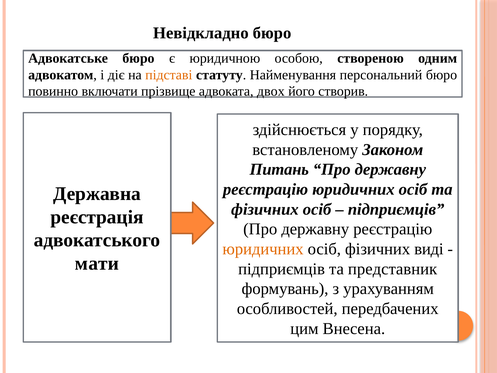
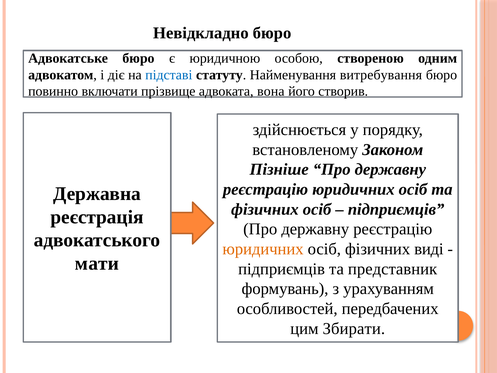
підставі colour: orange -> blue
персональний: персональний -> витребування
двох: двох -> вона
Питань: Питань -> Пізніше
Внесена: Внесена -> Збирати
